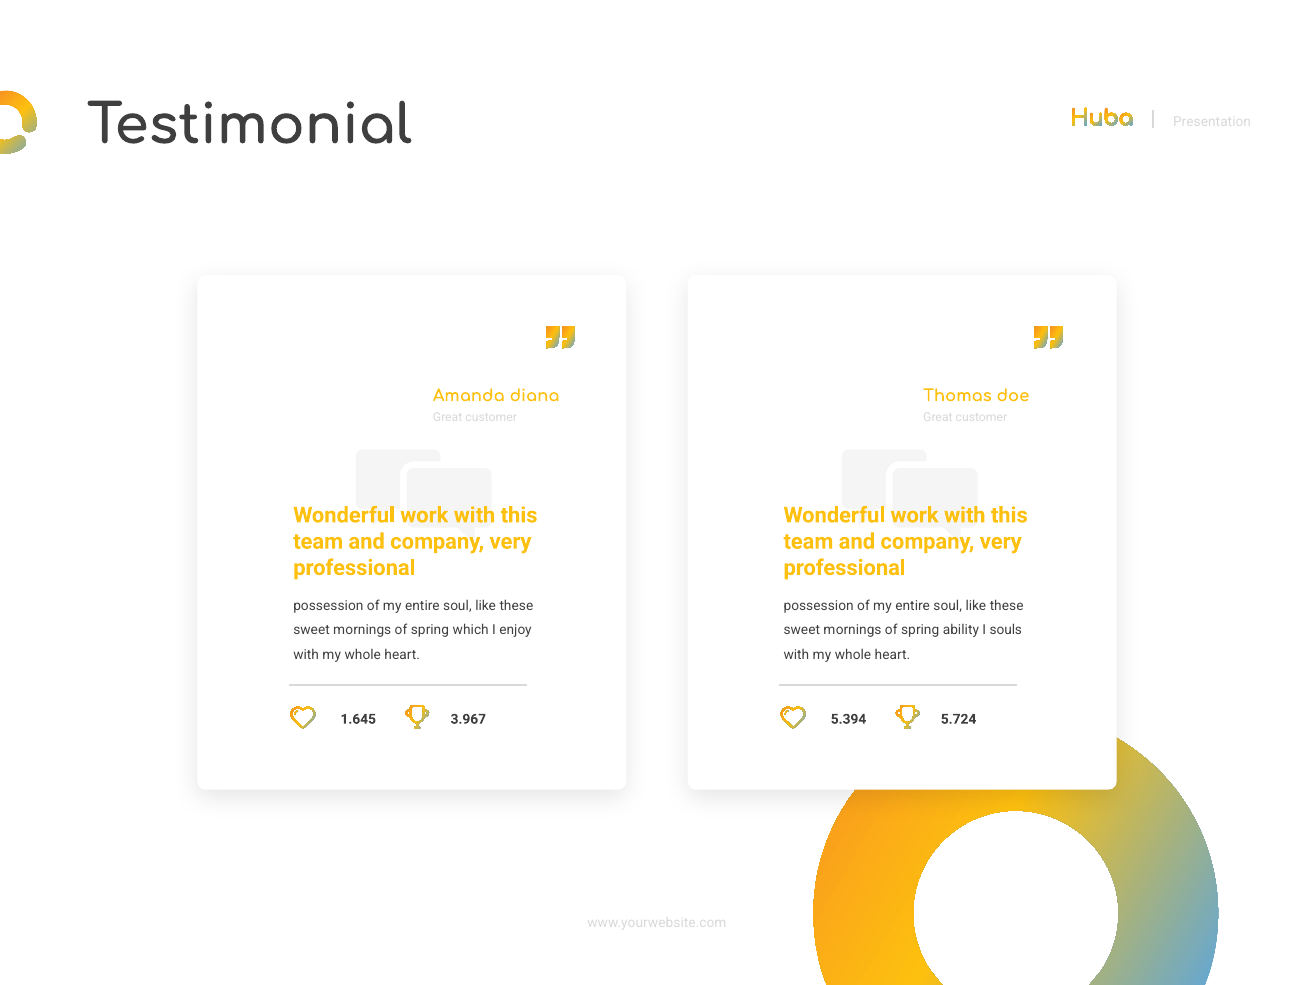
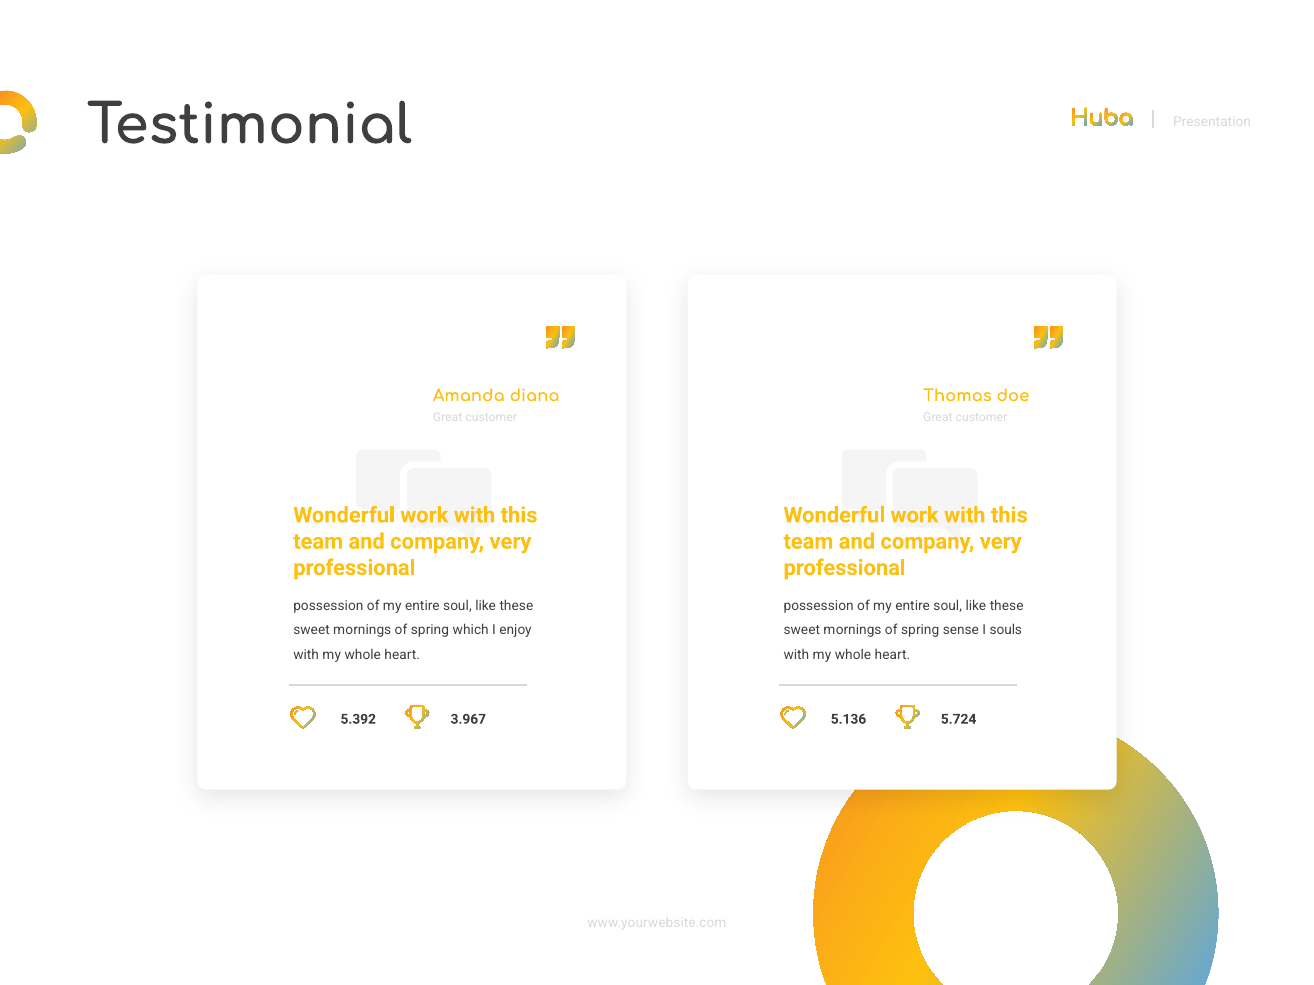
ability: ability -> sense
1.645: 1.645 -> 5.392
5.394: 5.394 -> 5.136
